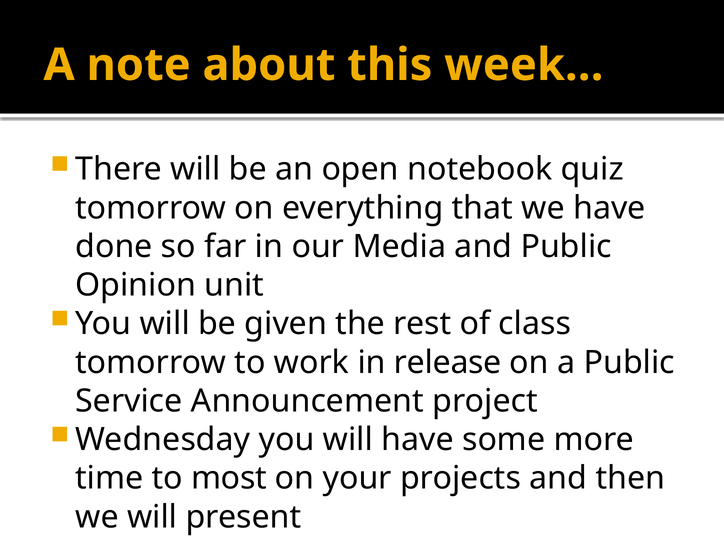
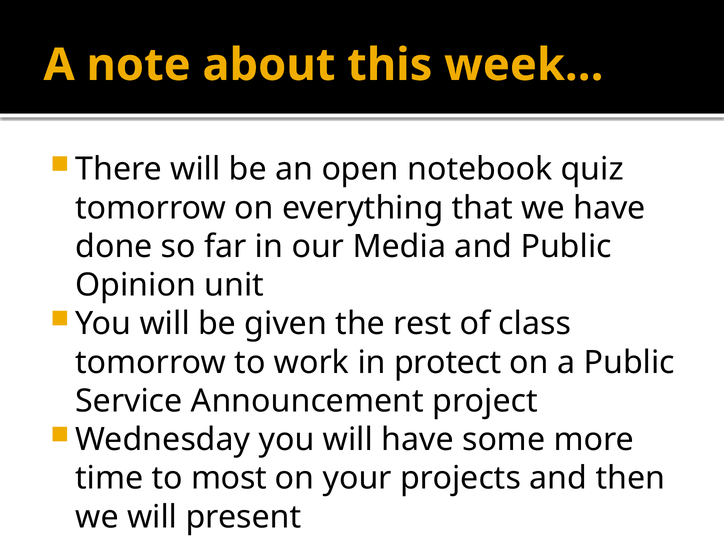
release: release -> protect
